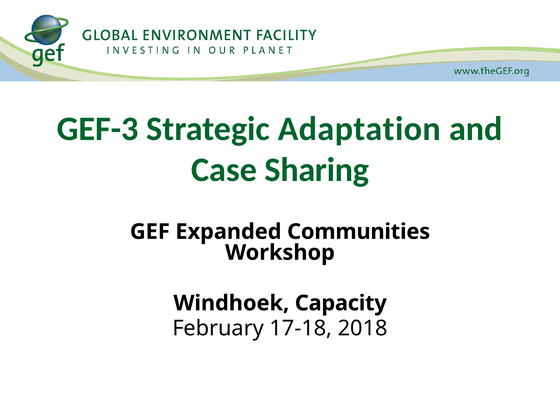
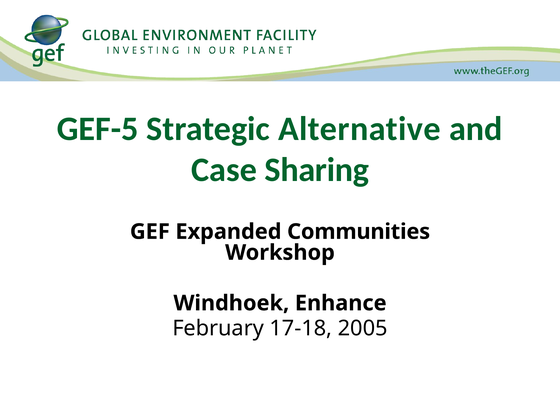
GEF-3: GEF-3 -> GEF-5
Adaptation: Adaptation -> Alternative
Capacity: Capacity -> Enhance
2018: 2018 -> 2005
